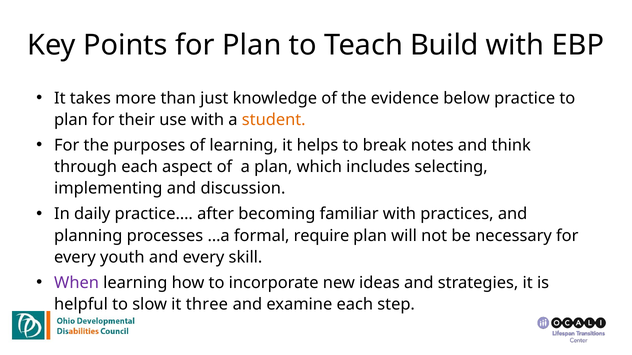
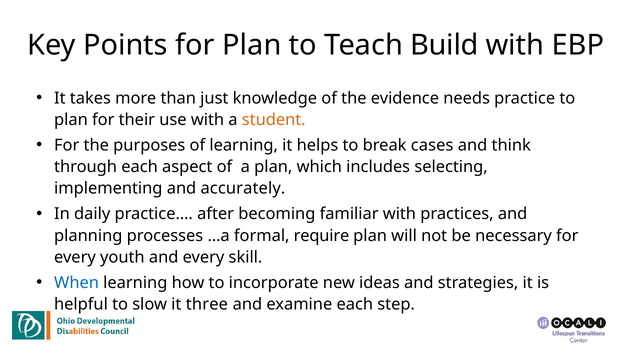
below: below -> needs
notes: notes -> cases
discussion: discussion -> accurately
When colour: purple -> blue
